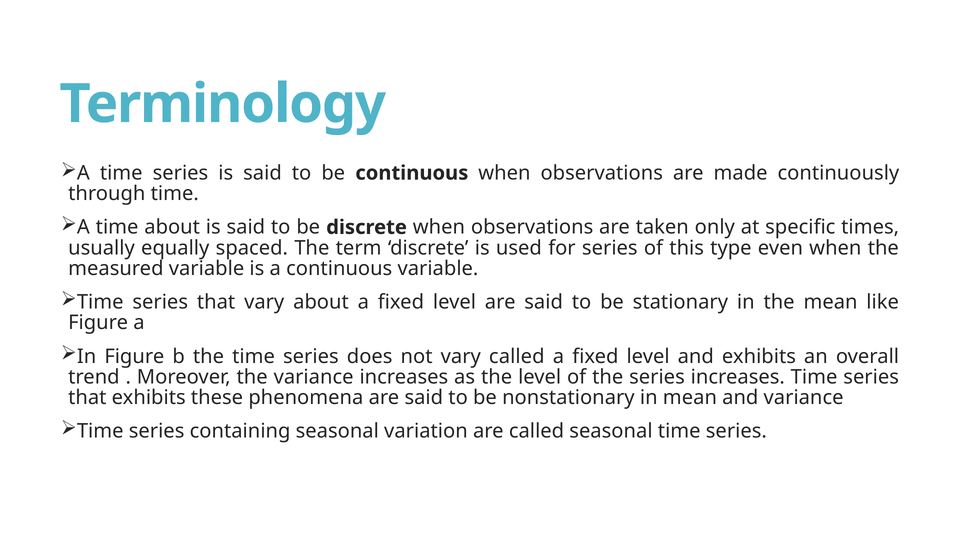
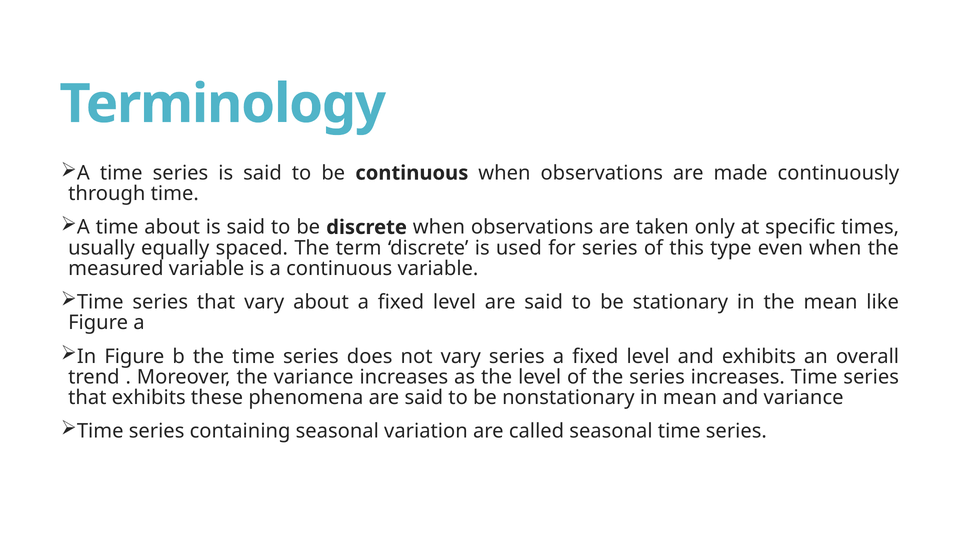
vary called: called -> series
